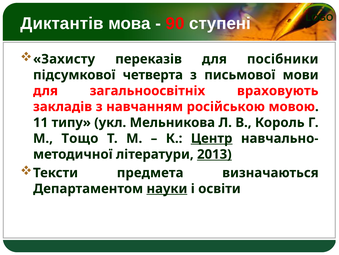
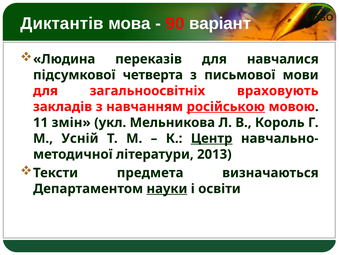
ступені: ступені -> варіант
Захисту: Захисту -> Людина
посібники: посібники -> навчалися
російською underline: none -> present
типу: типу -> змін
Тощо: Тощо -> Усній
2013 underline: present -> none
